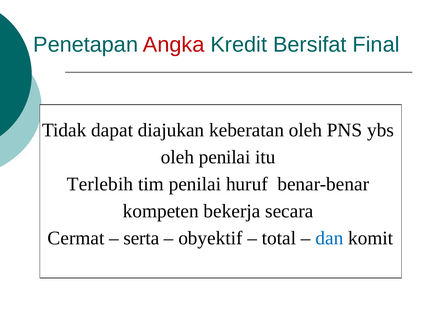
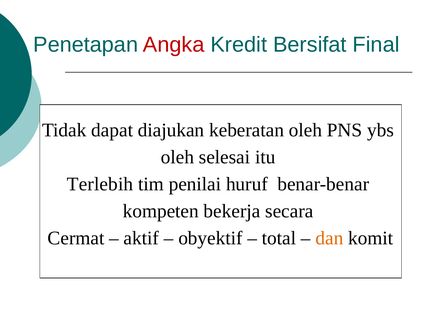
oleh penilai: penilai -> selesai
serta: serta -> aktif
dan colour: blue -> orange
